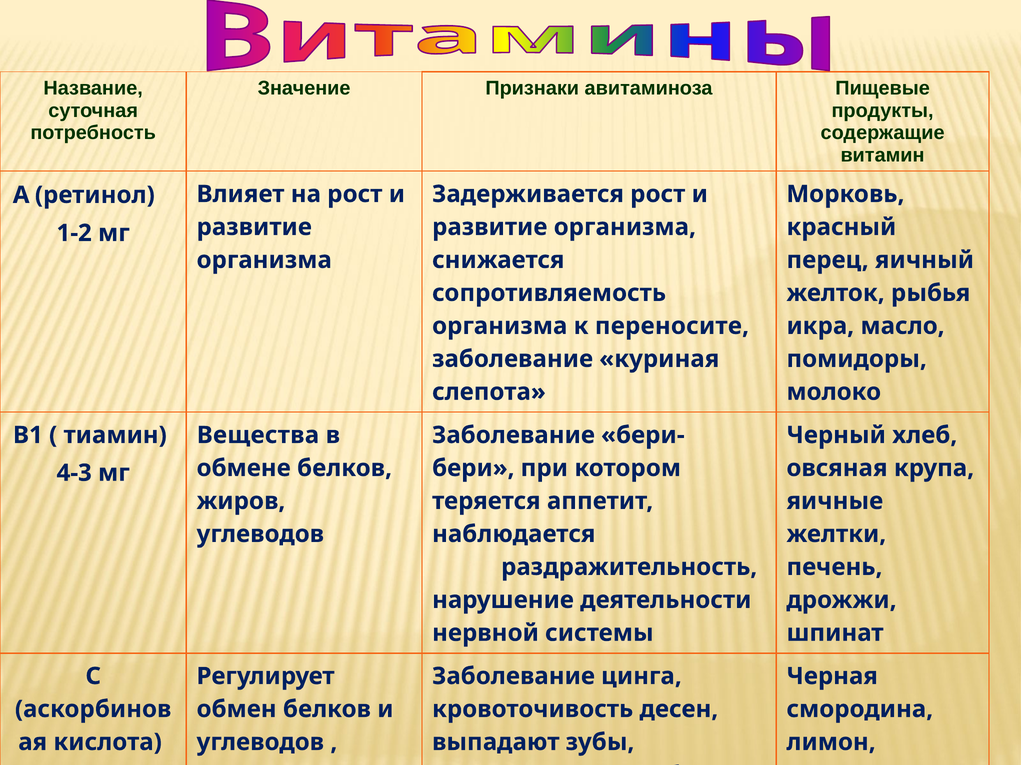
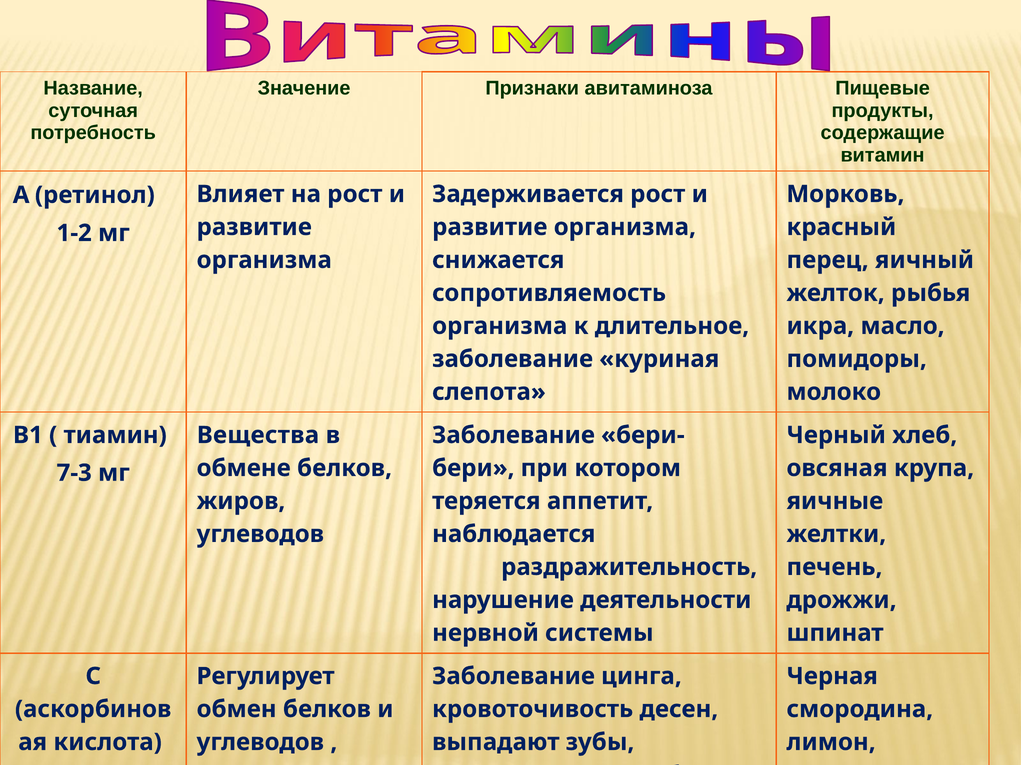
переносите: переносите -> длительное
4-3: 4-3 -> 7-3
